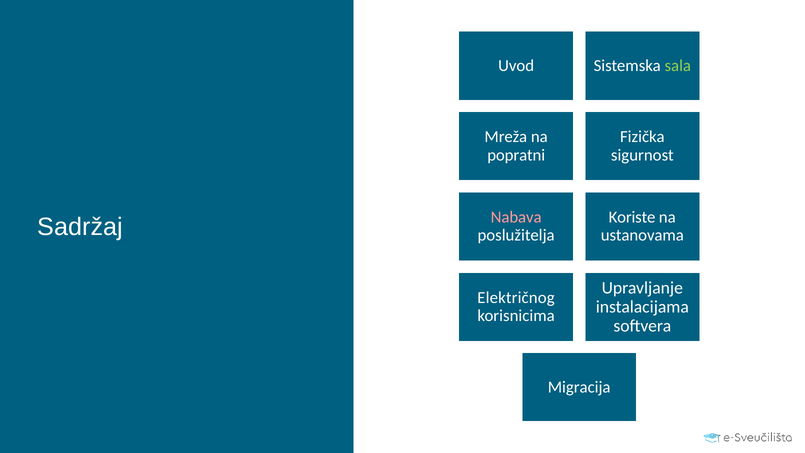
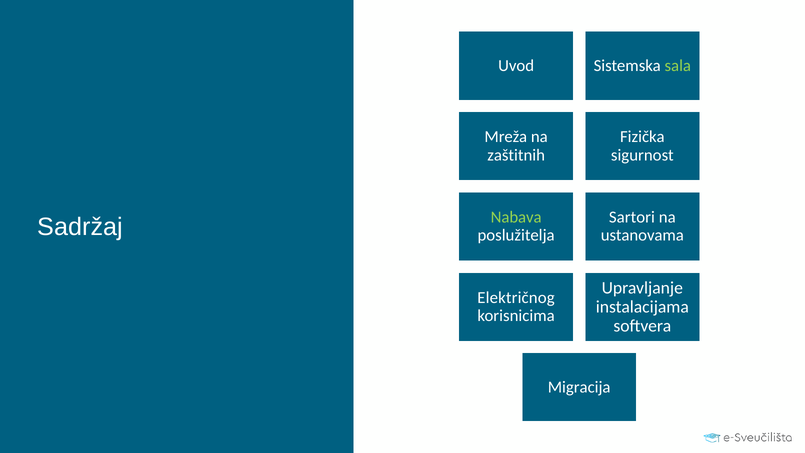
popratni: popratni -> zaštitnih
Nabava colour: pink -> light green
Koriste: Koriste -> Sartori
